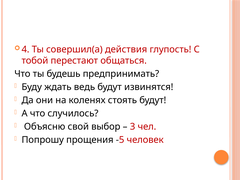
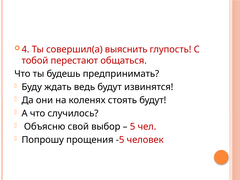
действия: действия -> выяснить
3: 3 -> 5
